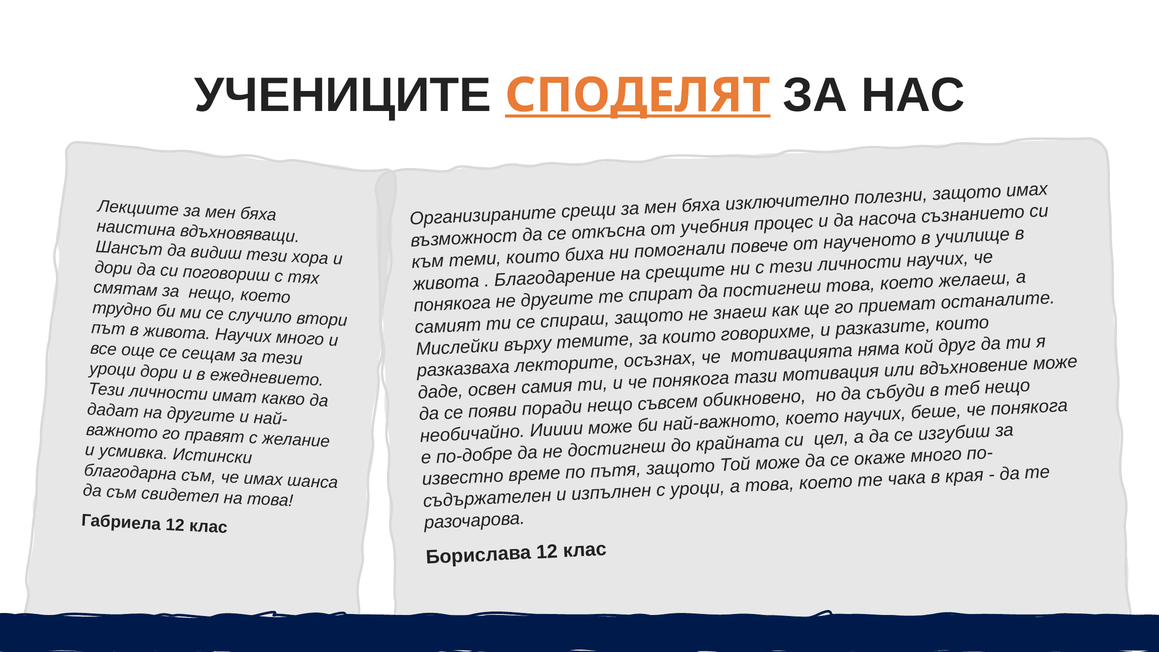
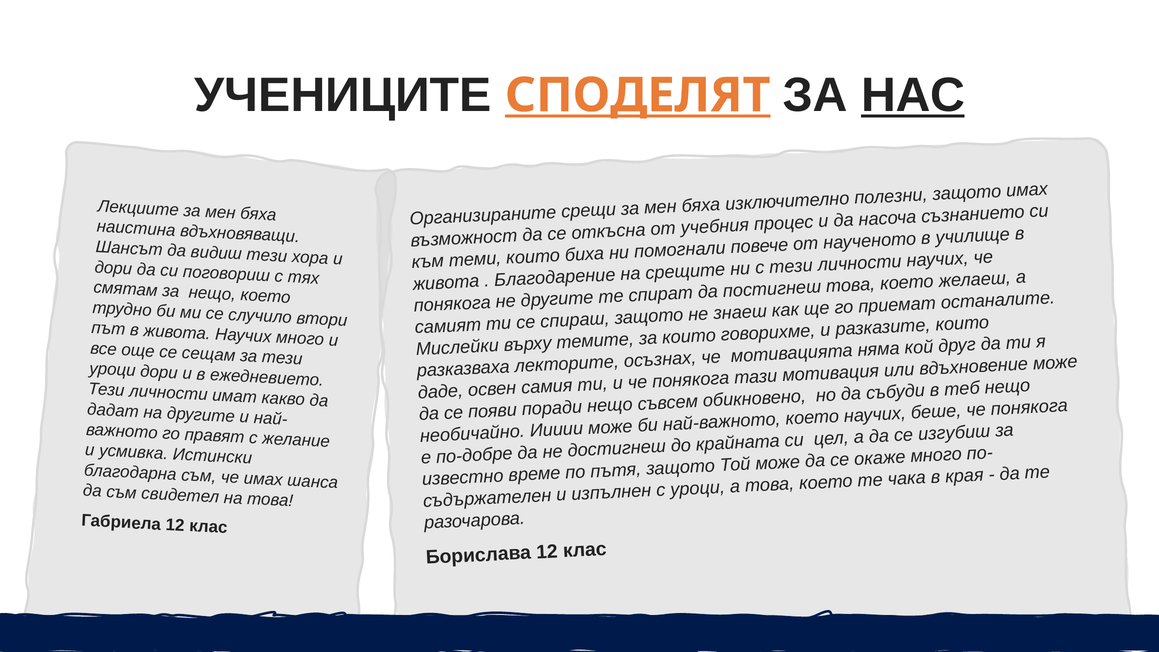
НАС underline: none -> present
